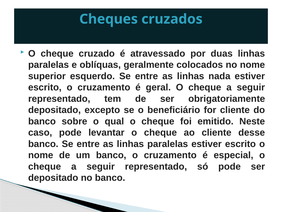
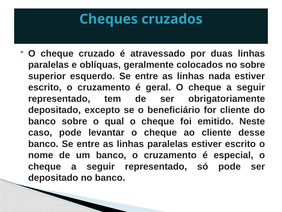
no nome: nome -> sobre
